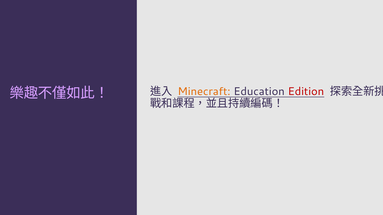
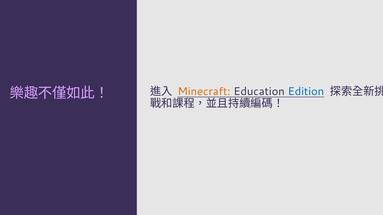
Edition colour: red -> blue
